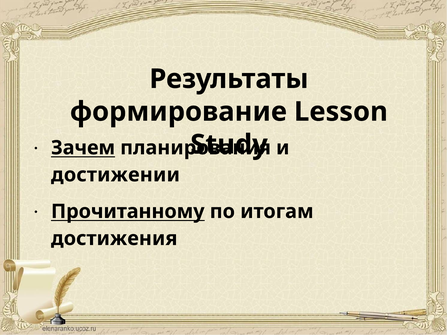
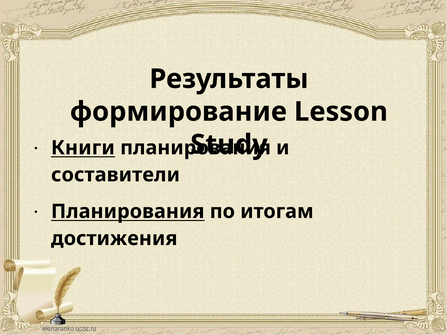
Зачем: Зачем -> Книги
достижении: достижении -> составители
Прочитанному at (128, 212): Прочитанному -> Планирования
